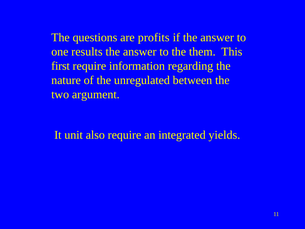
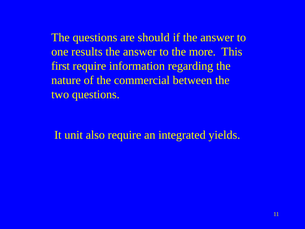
profits: profits -> should
them: them -> more
unregulated: unregulated -> commercial
two argument: argument -> questions
